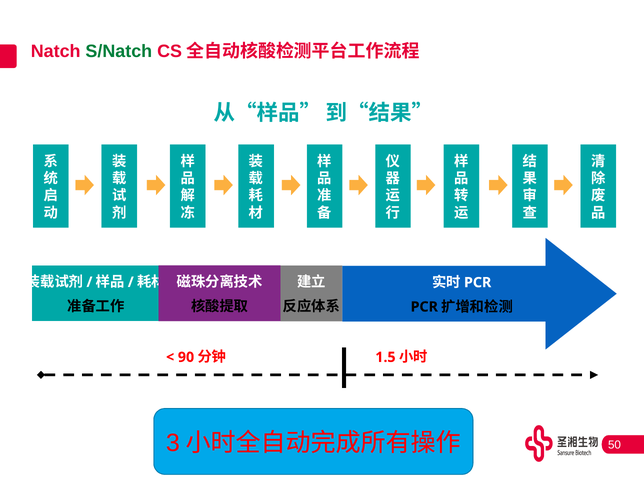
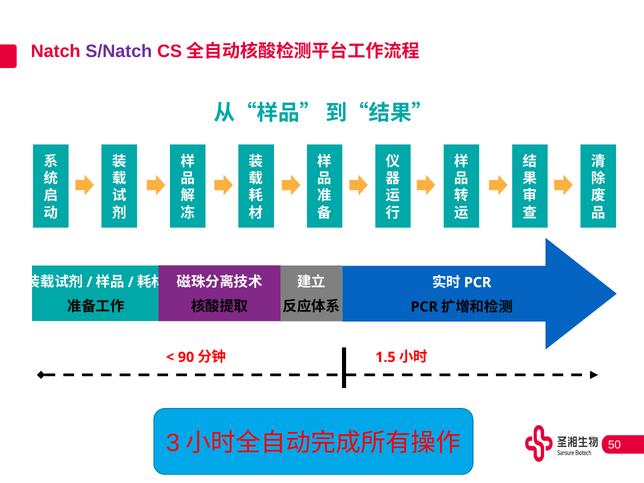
S/Natch colour: green -> purple
